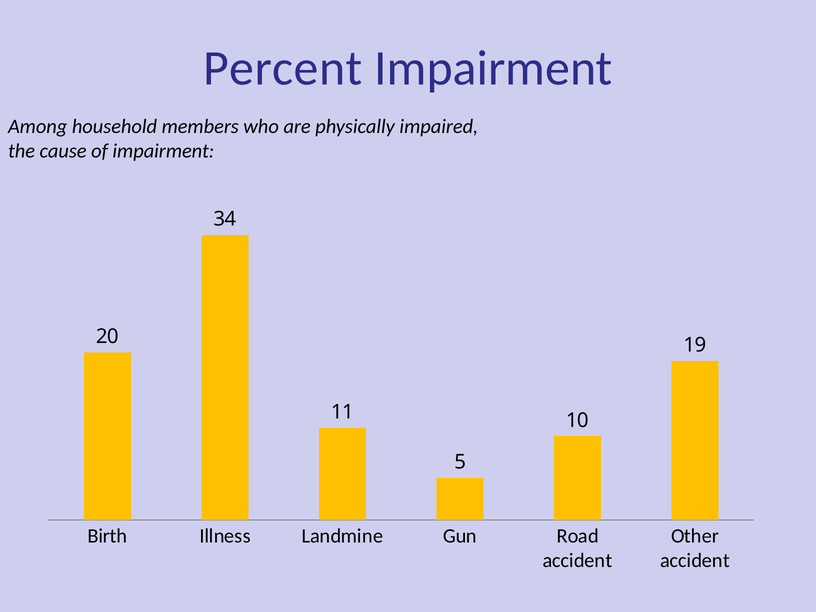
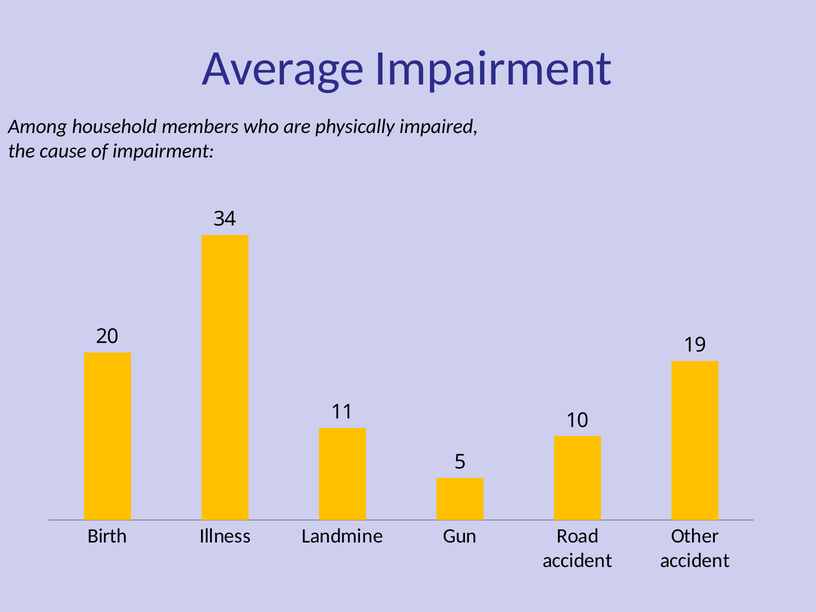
Percent: Percent -> Average
